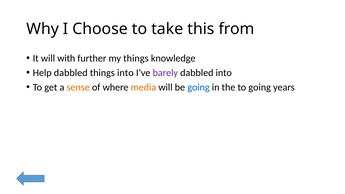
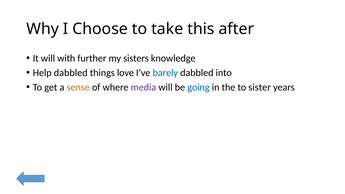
from: from -> after
my things: things -> sisters
things into: into -> love
barely colour: purple -> blue
media colour: orange -> purple
to going: going -> sister
